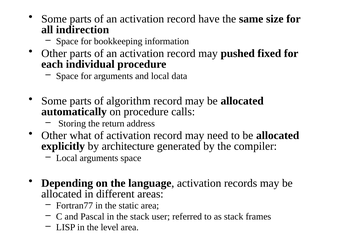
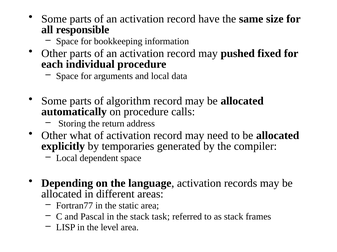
indirection: indirection -> responsible
architecture: architecture -> temporaries
Local arguments: arguments -> dependent
user: user -> task
